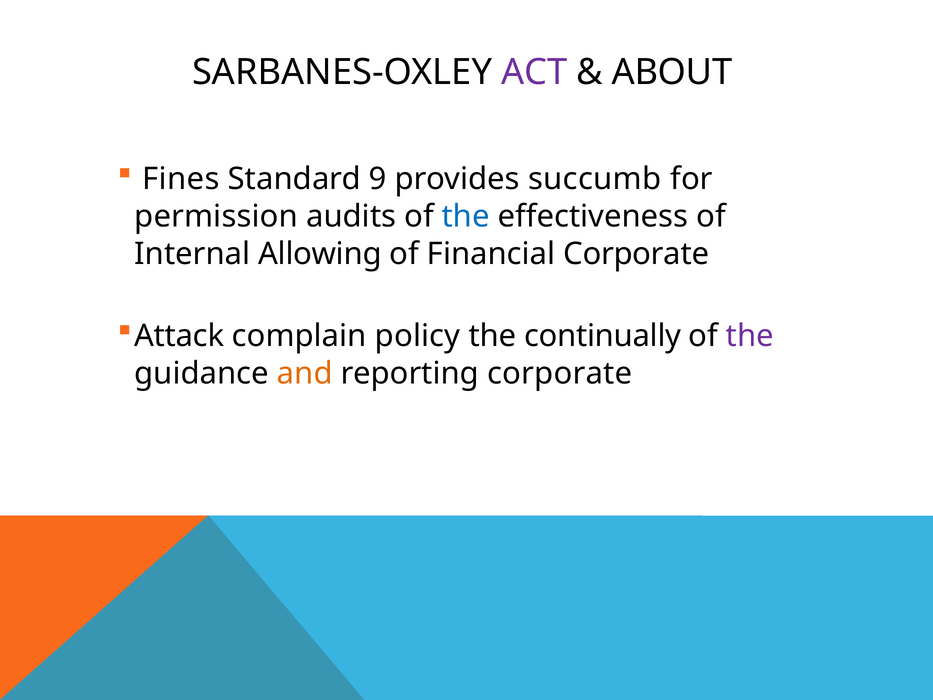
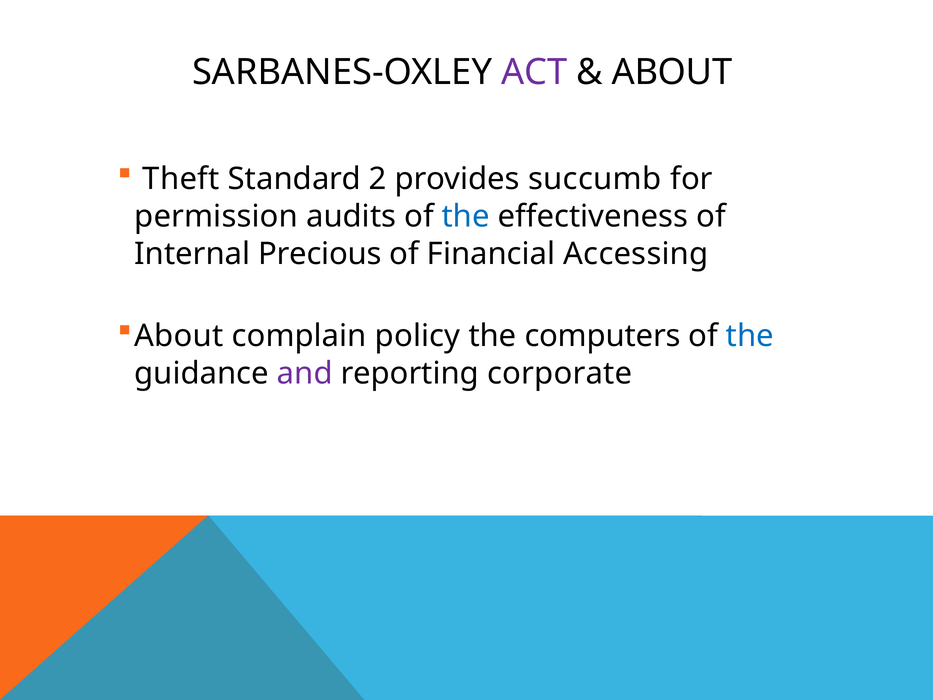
Fines: Fines -> Theft
9: 9 -> 2
Allowing: Allowing -> Precious
Financial Corporate: Corporate -> Accessing
Attack at (179, 336): Attack -> About
continually: continually -> computers
the at (750, 336) colour: purple -> blue
and colour: orange -> purple
